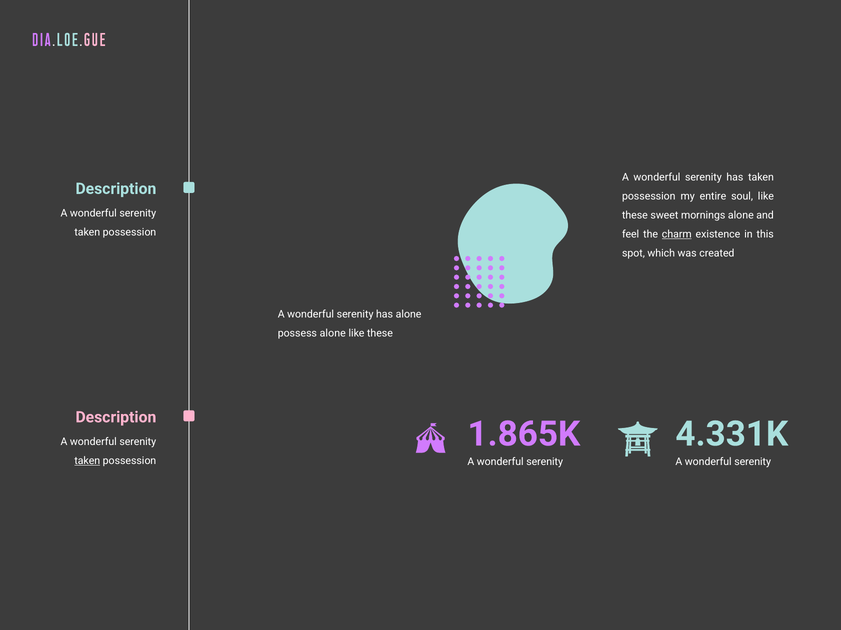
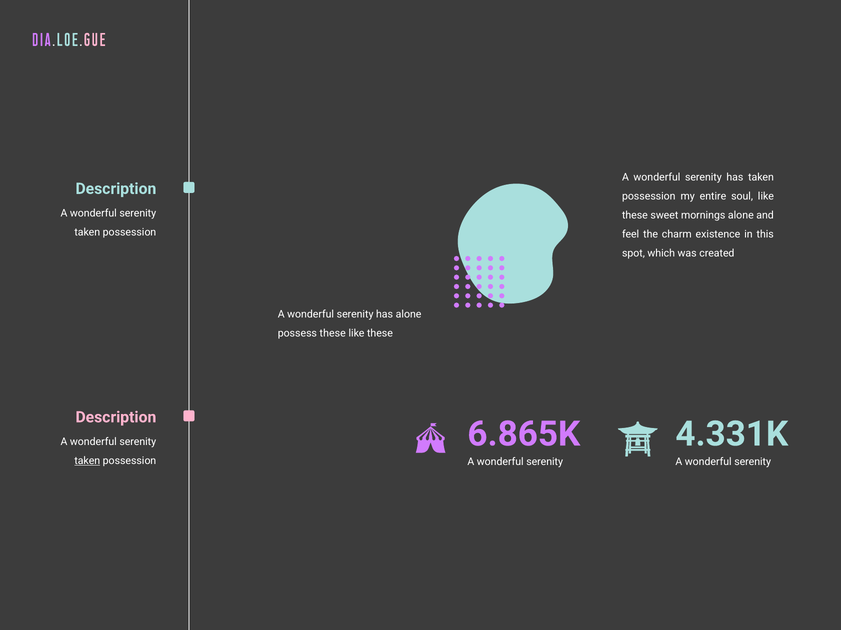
charm underline: present -> none
possess alone: alone -> these
1.865K: 1.865K -> 6.865K
